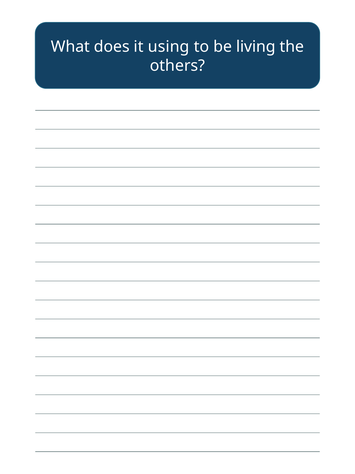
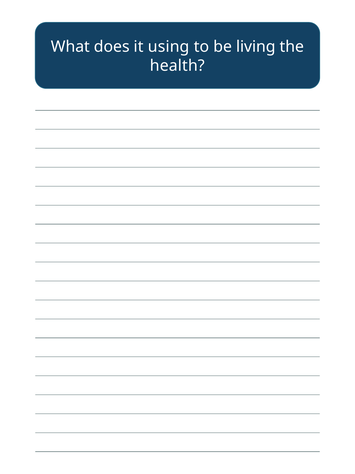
others: others -> health
